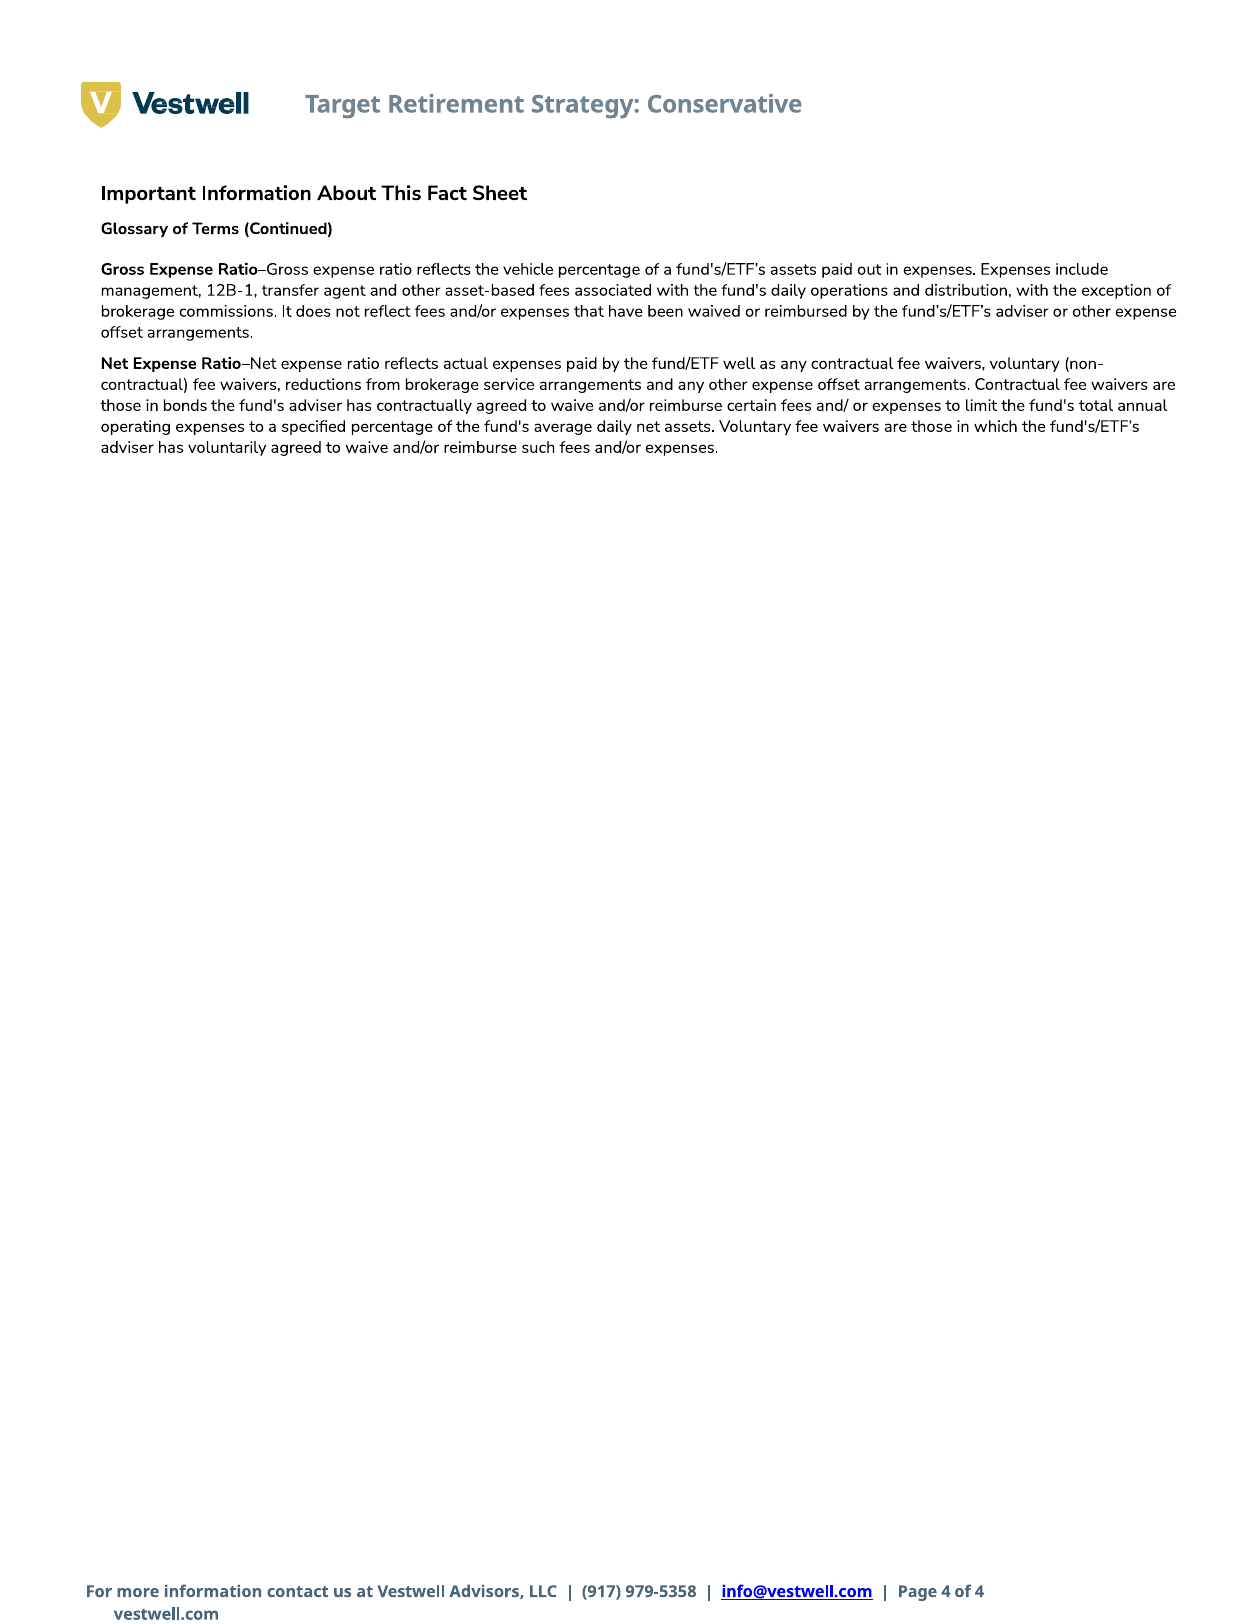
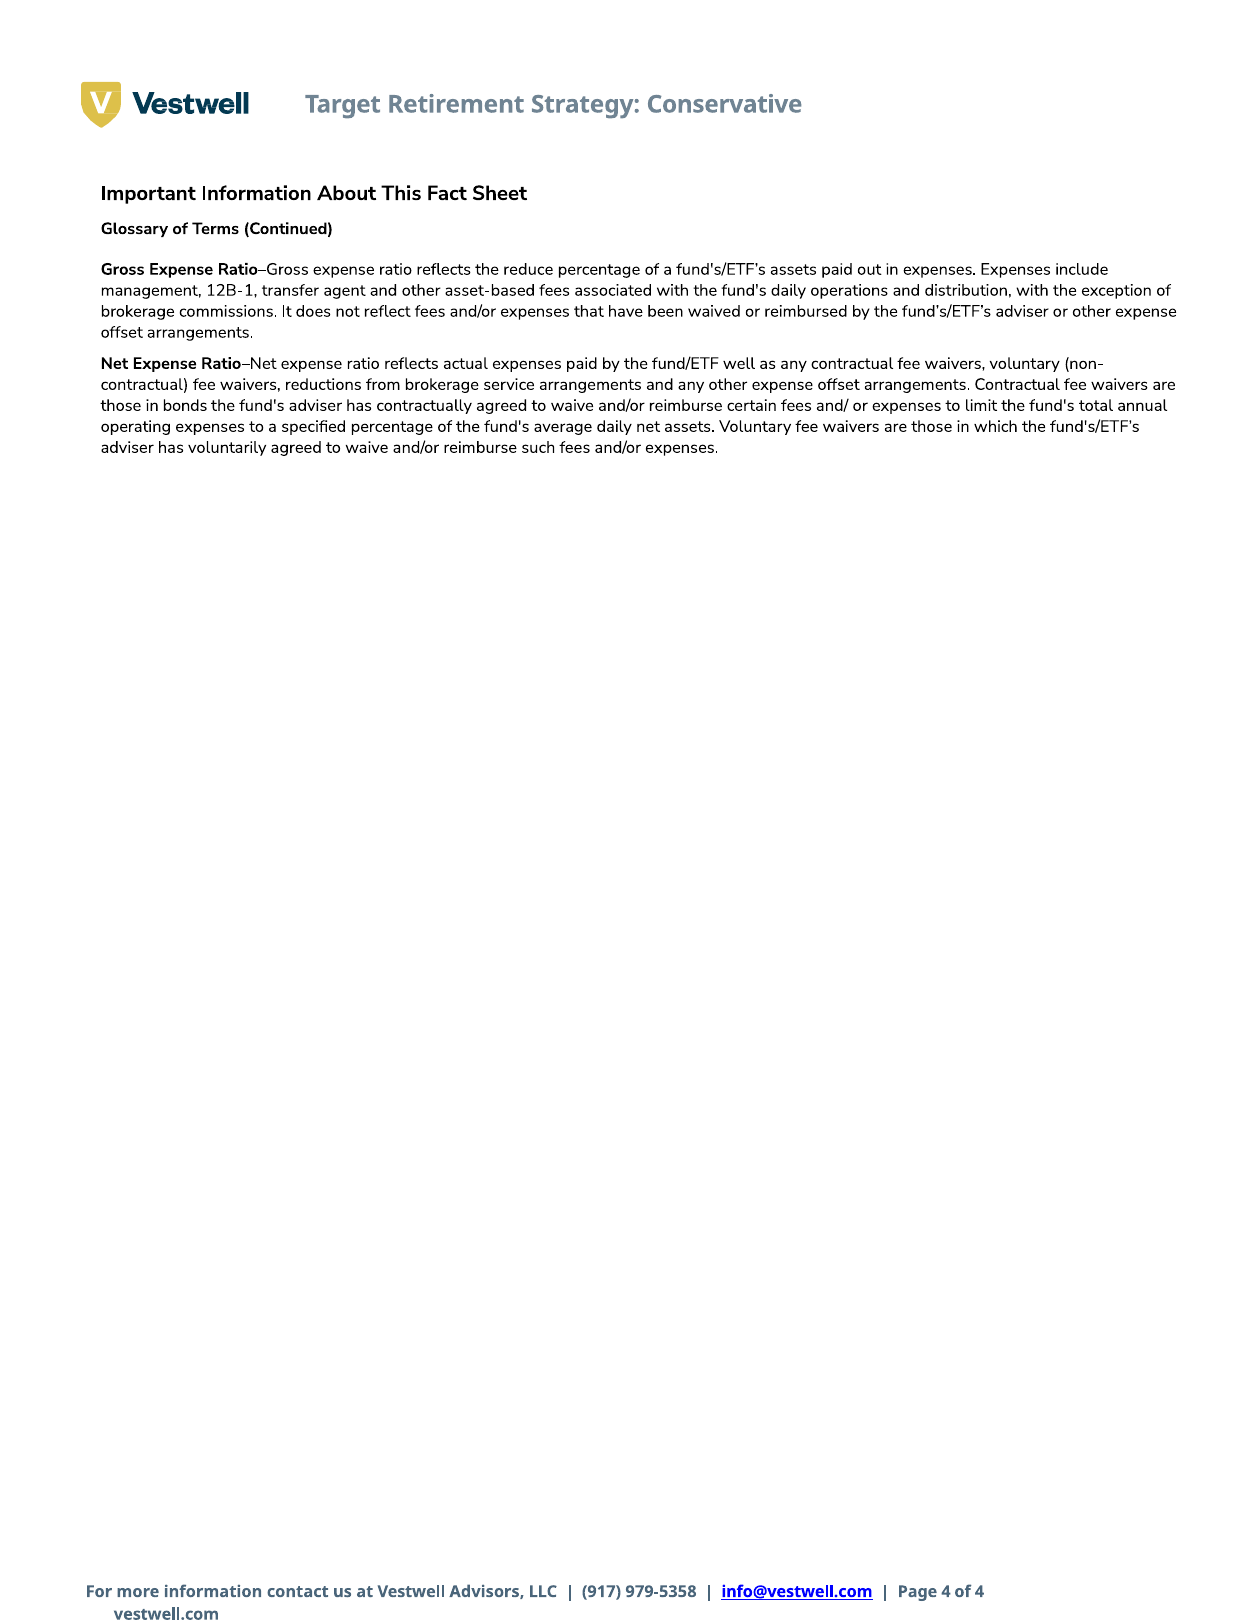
vehicle: vehicle -> reduce
